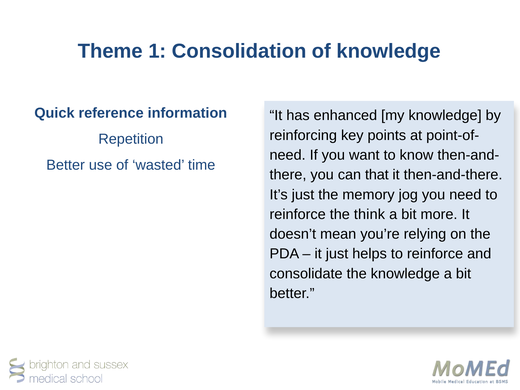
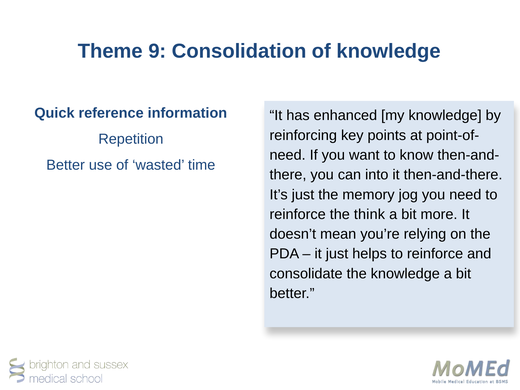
1: 1 -> 9
that: that -> into
